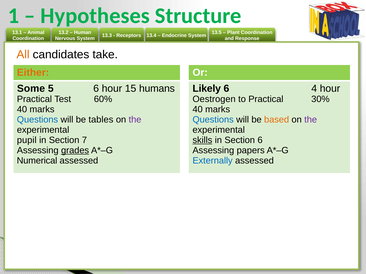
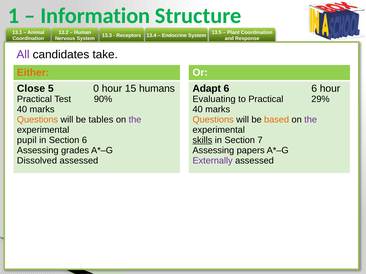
Hypotheses: Hypotheses -> Information
All colour: orange -> purple
Some: Some -> Close
5 6: 6 -> 0
Likely: Likely -> Adapt
6 4: 4 -> 6
60%: 60% -> 90%
Oestrogen: Oestrogen -> Evaluating
30%: 30% -> 29%
Questions at (37, 120) colour: blue -> orange
Questions at (213, 120) colour: blue -> orange
Section 7: 7 -> 6
Section 6: 6 -> 7
grades underline: present -> none
Numerical: Numerical -> Dissolved
Externally colour: blue -> purple
